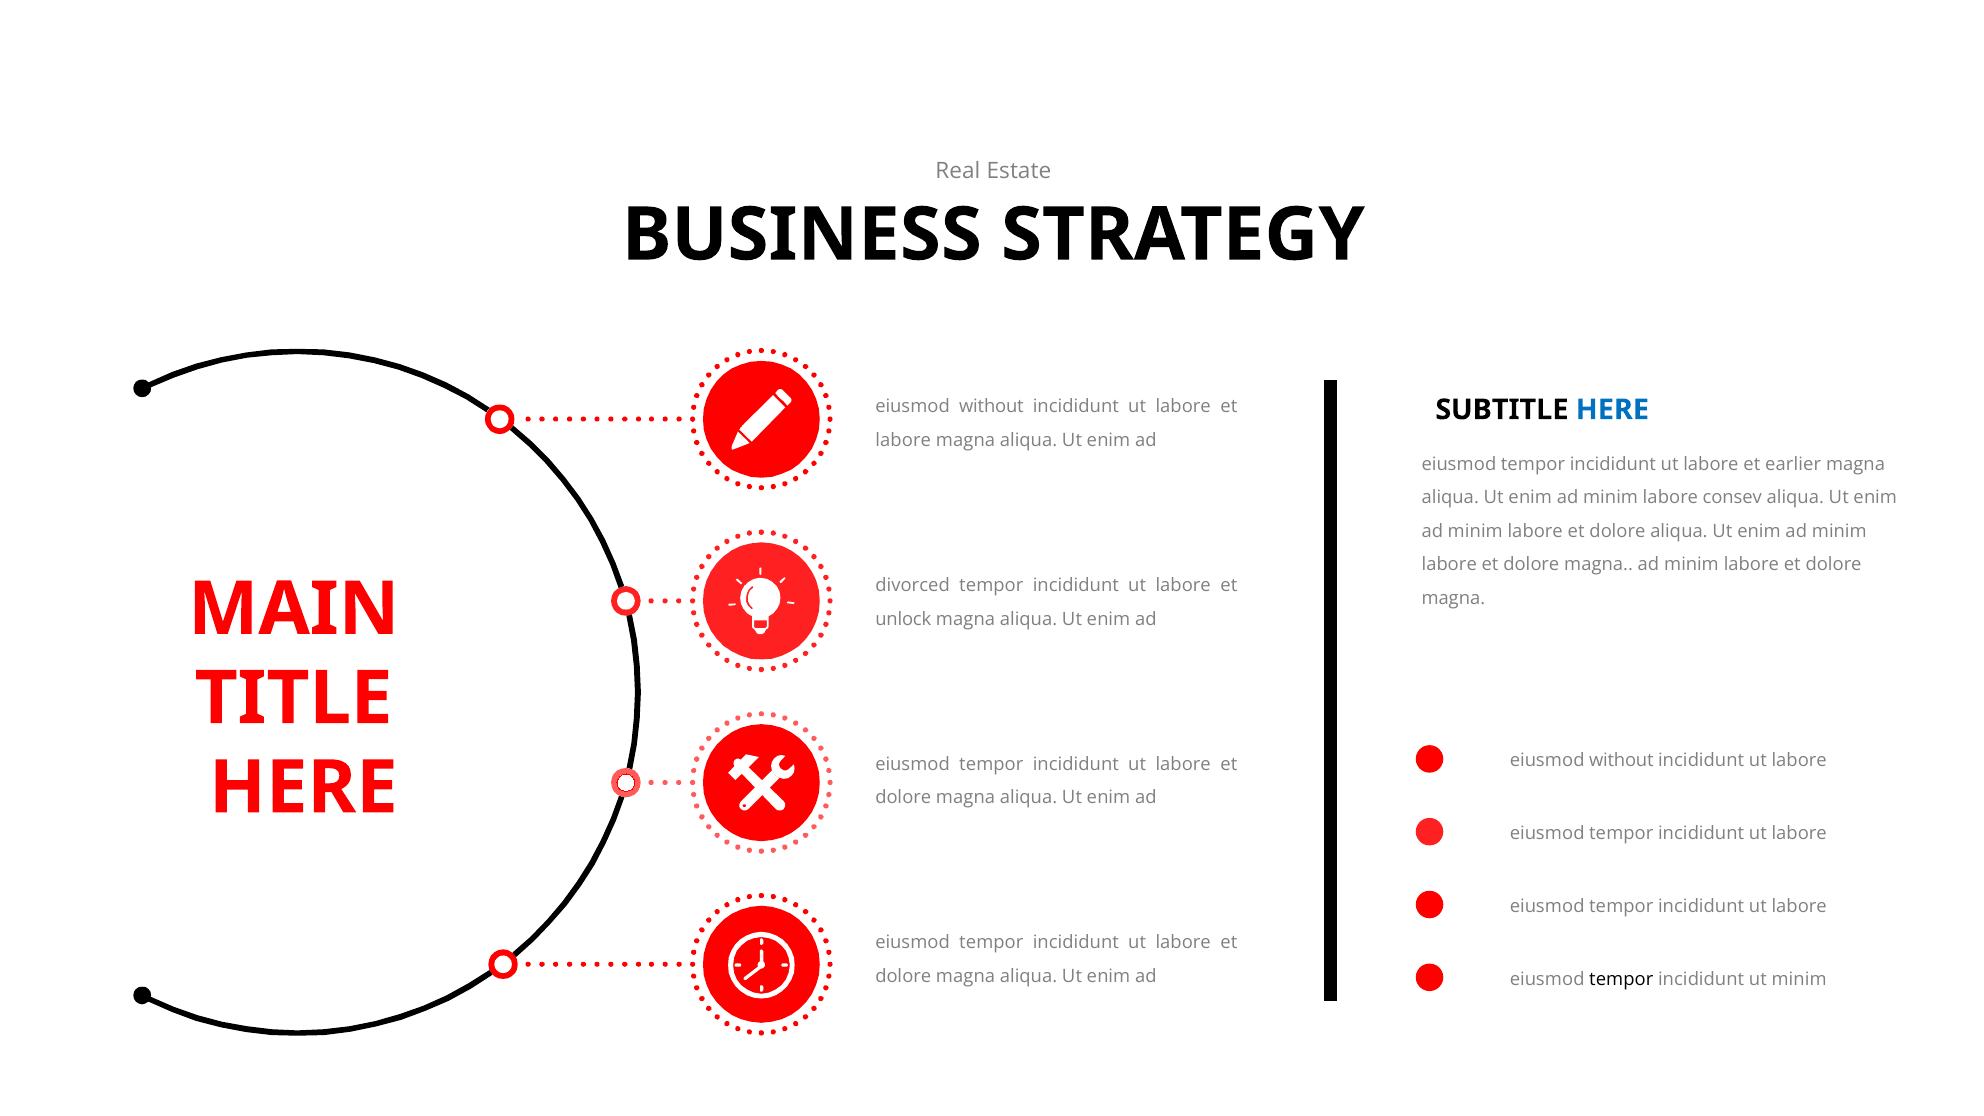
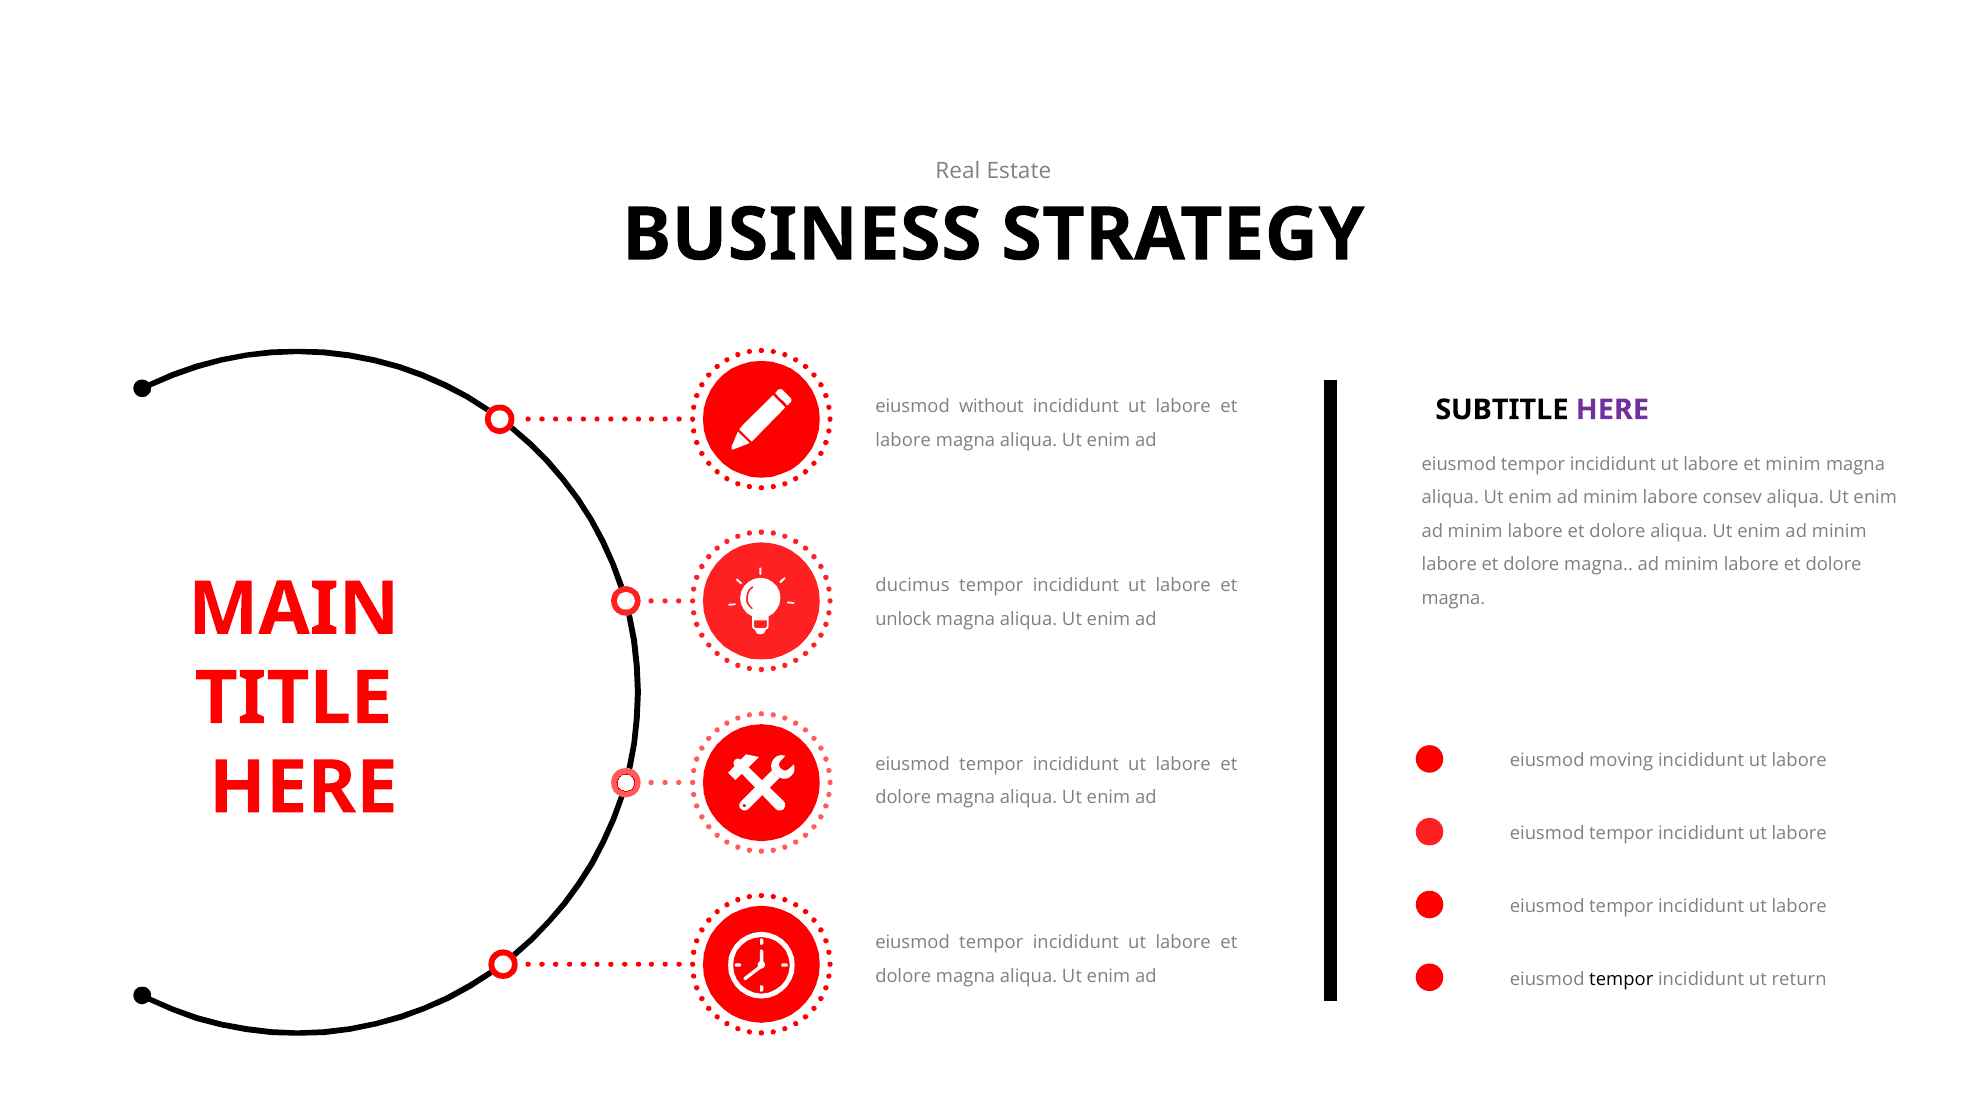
HERE at (1612, 410) colour: blue -> purple
et earlier: earlier -> minim
divorced: divorced -> ducimus
without at (1621, 761): without -> moving
ut minim: minim -> return
